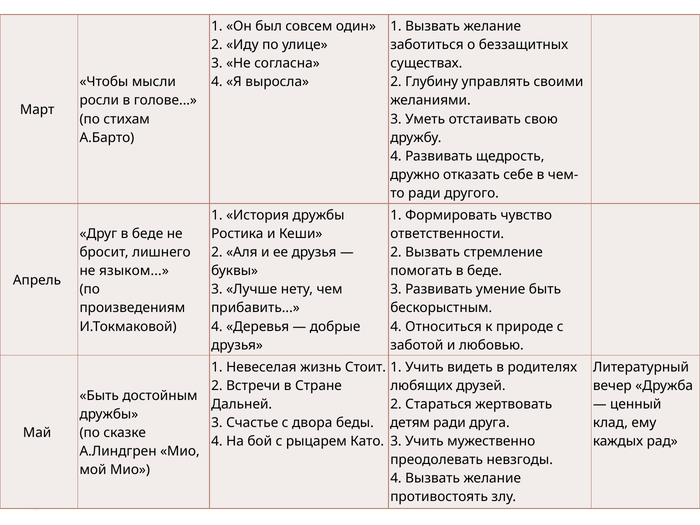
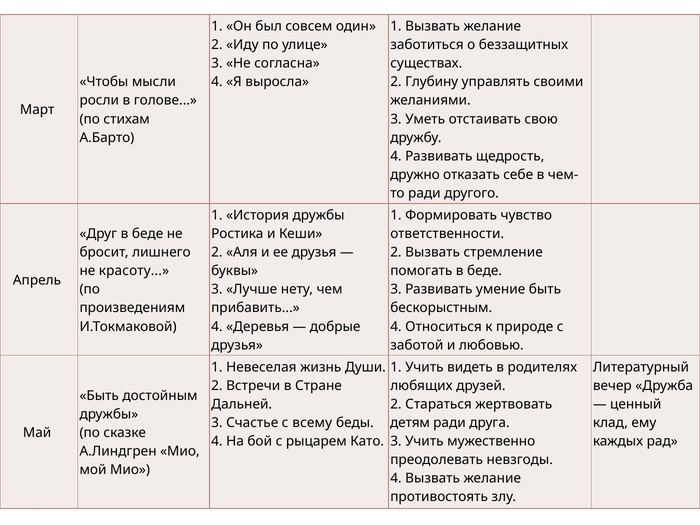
языком: языком -> красоту
Стоит: Стоит -> Души
двора: двора -> всему
